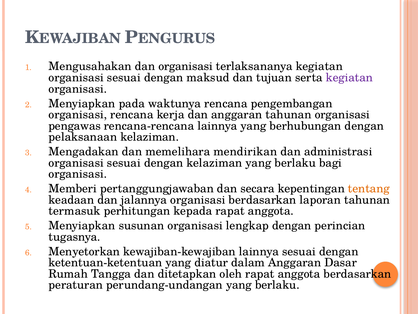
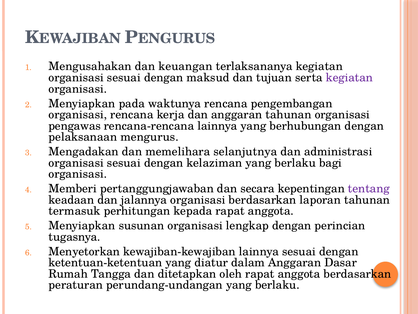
dan organisasi: organisasi -> keuangan
pelaksanaan kelaziman: kelaziman -> mengurus
mendirikan: mendirikan -> selanjutnya
tentang colour: orange -> purple
